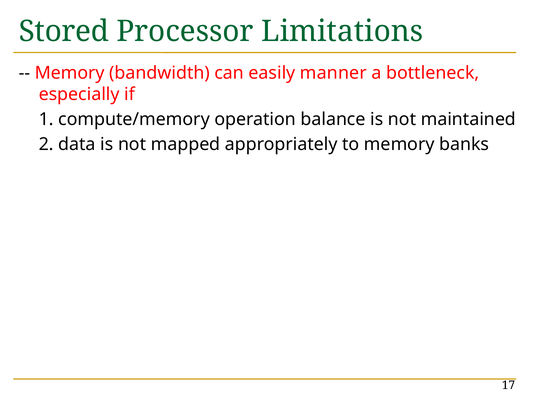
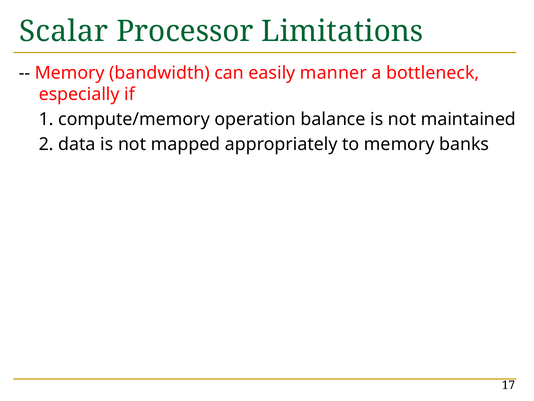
Stored: Stored -> Scalar
